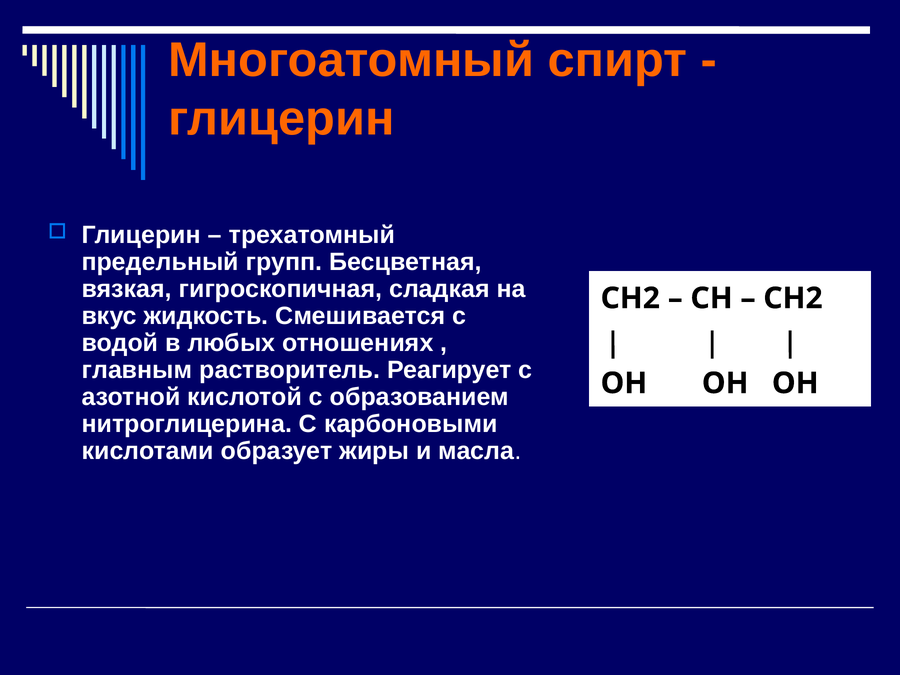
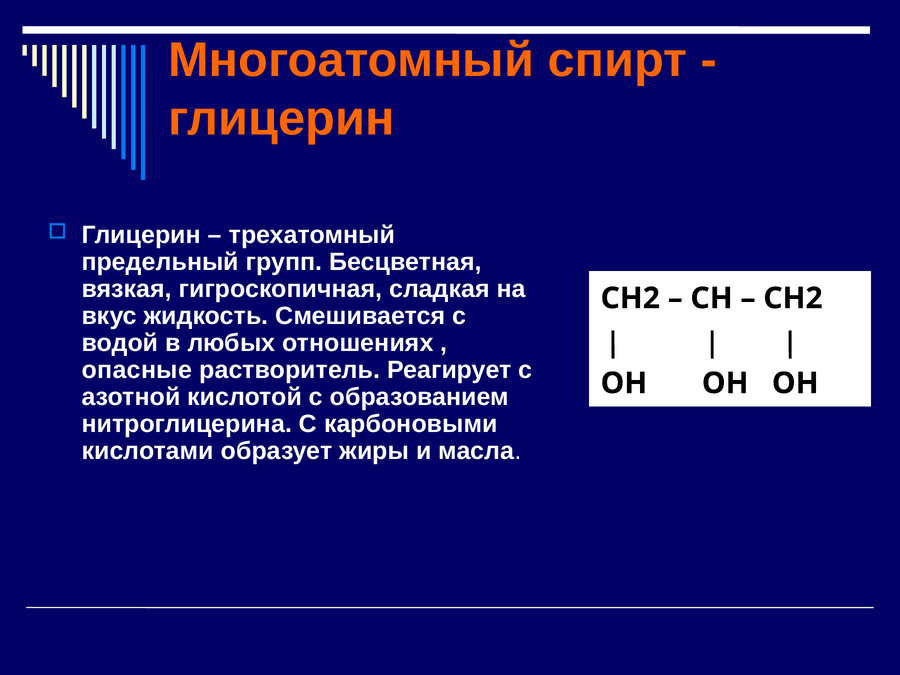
главным: главным -> опасные
